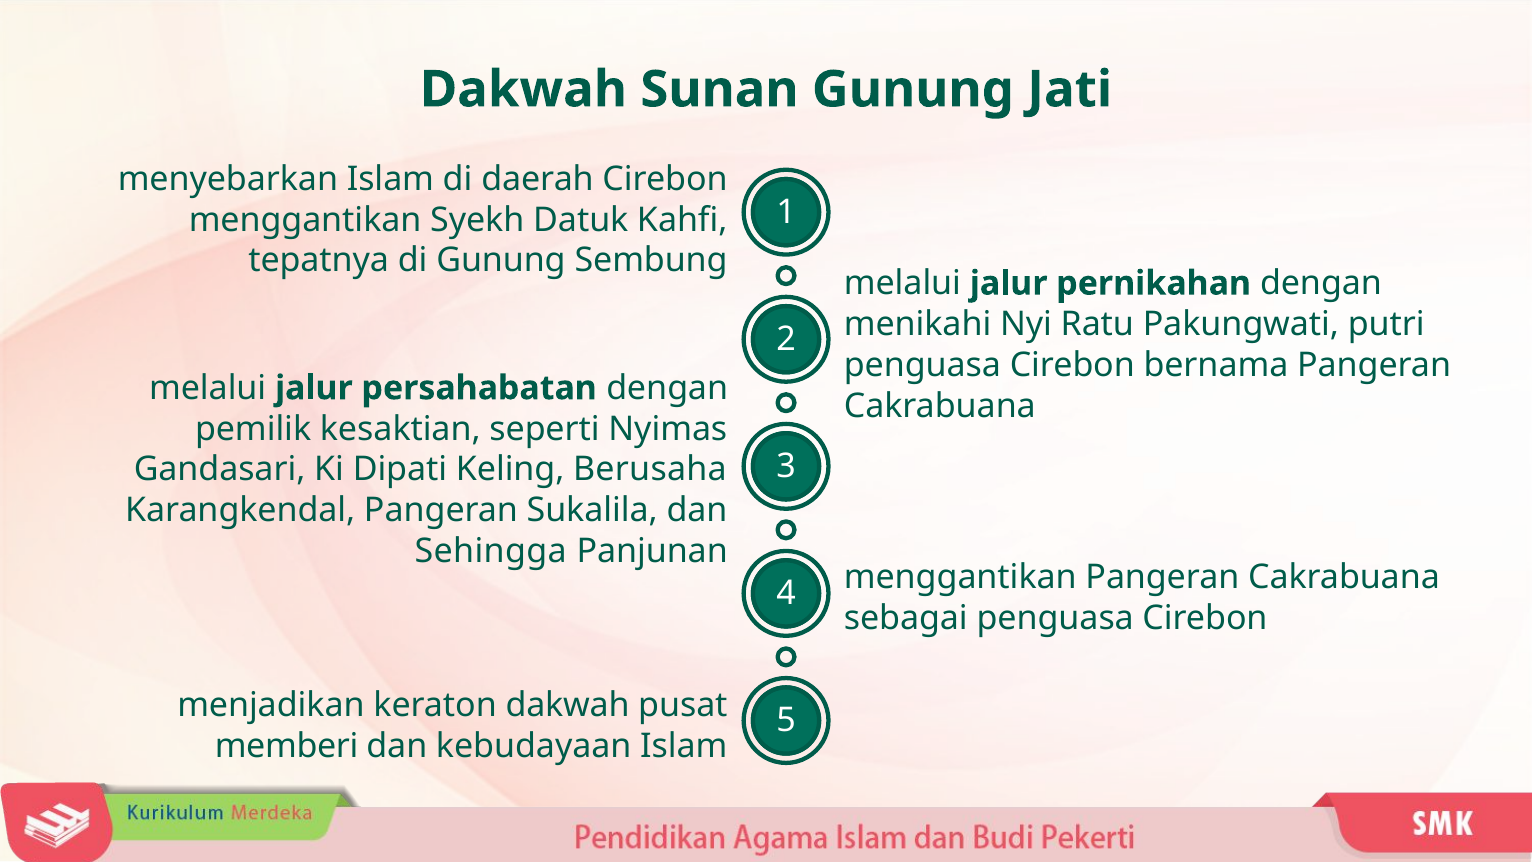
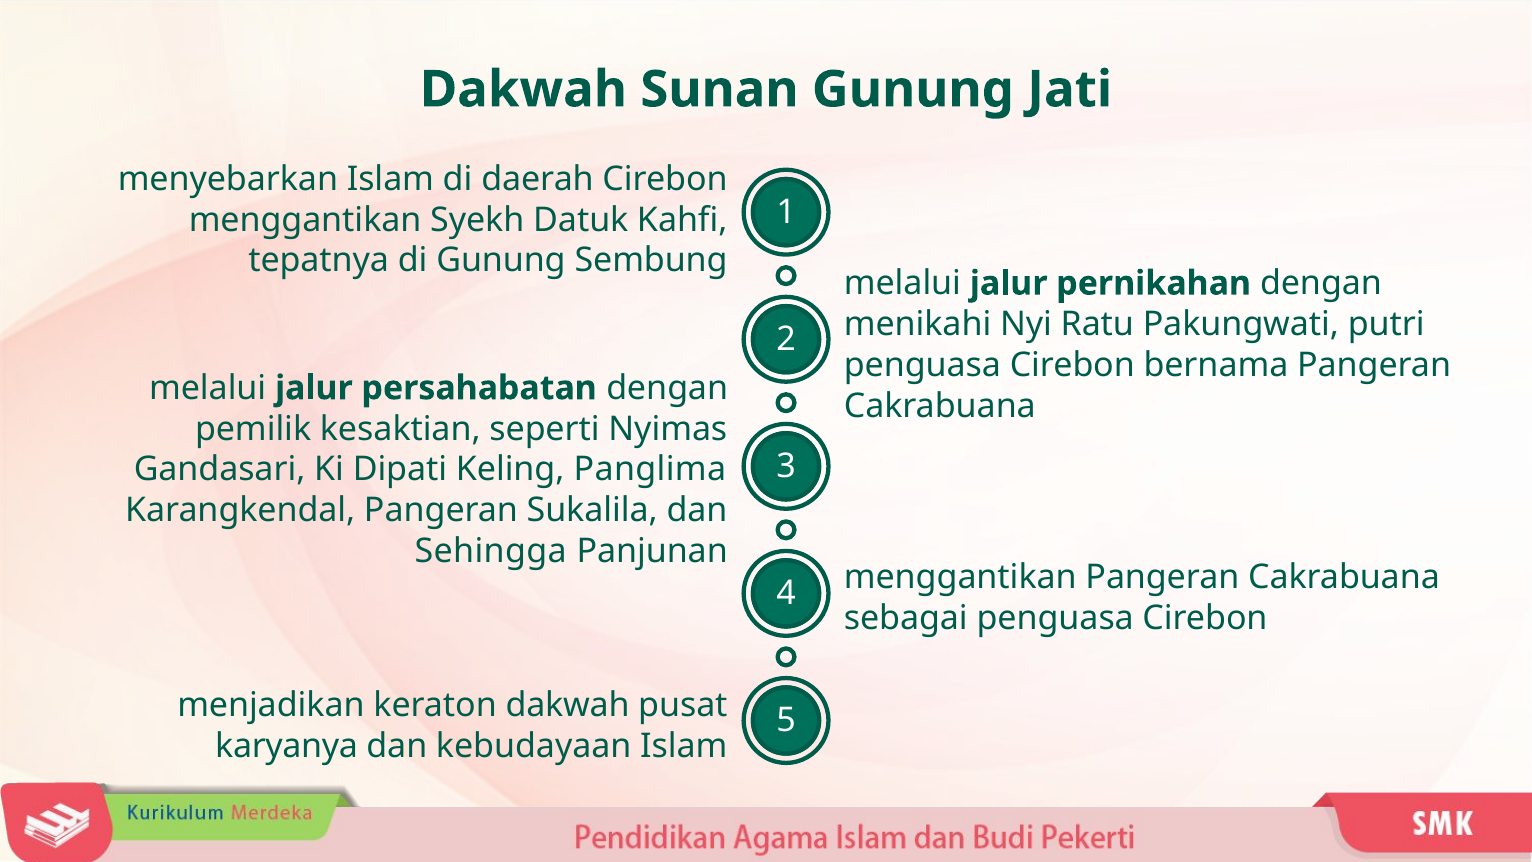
Berusaha: Berusaha -> Panglima
memberi: memberi -> karyanya
